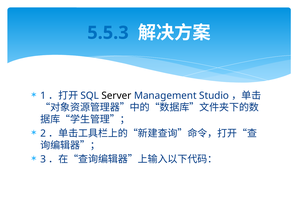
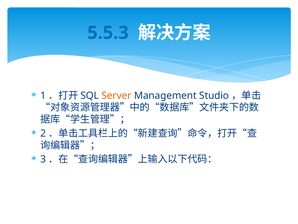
Server colour: black -> orange
